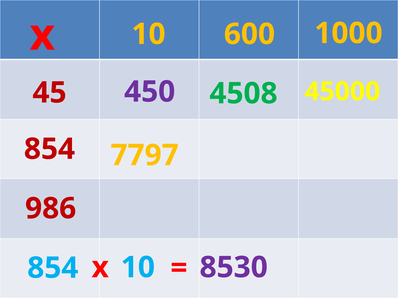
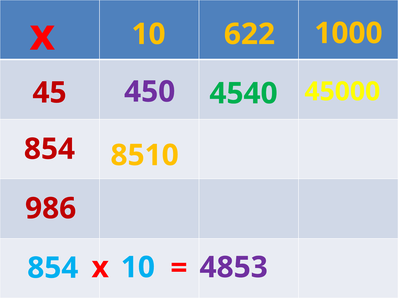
600: 600 -> 622
4508: 4508 -> 4540
7797: 7797 -> 8510
8530: 8530 -> 4853
